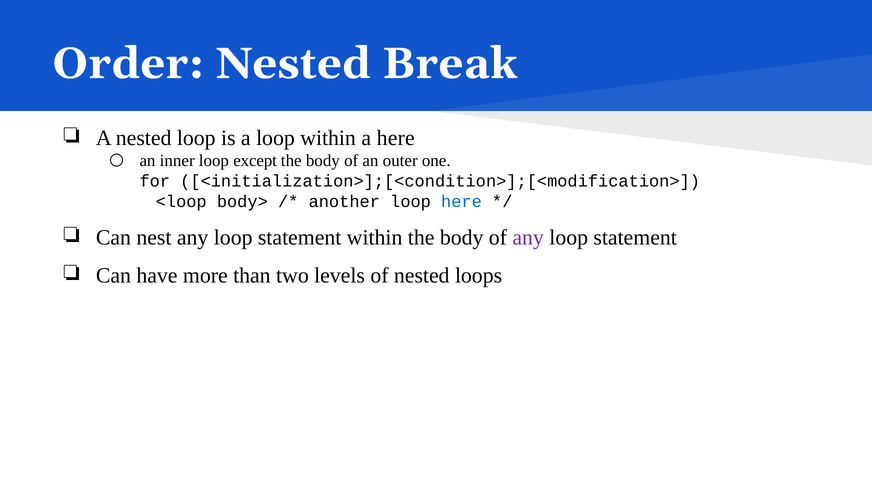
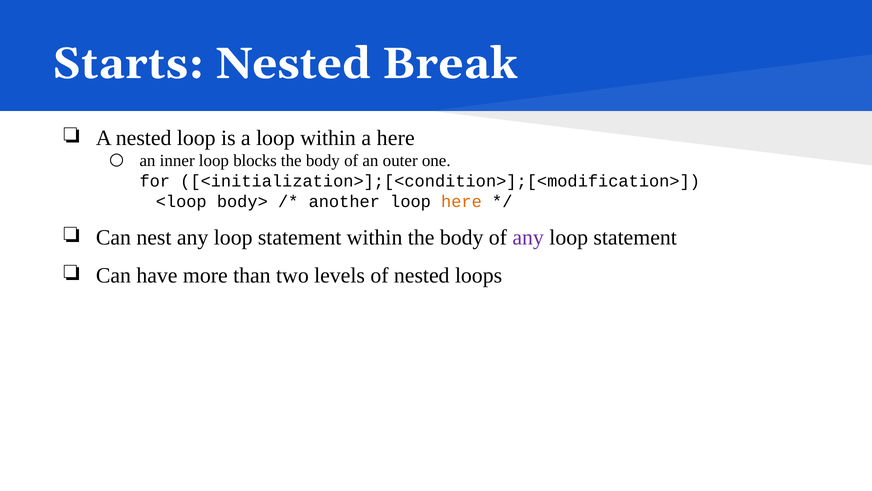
Order: Order -> Starts
except: except -> blocks
here at (461, 201) colour: blue -> orange
